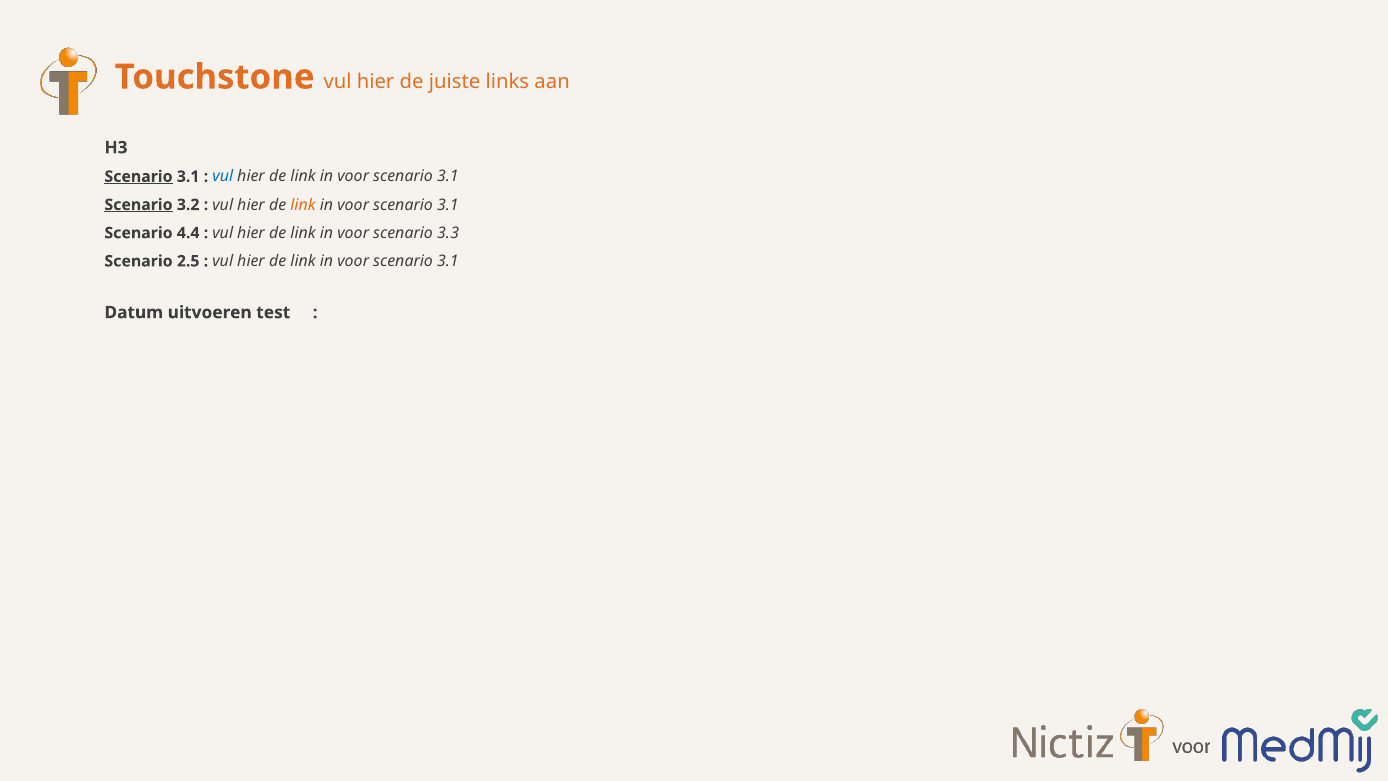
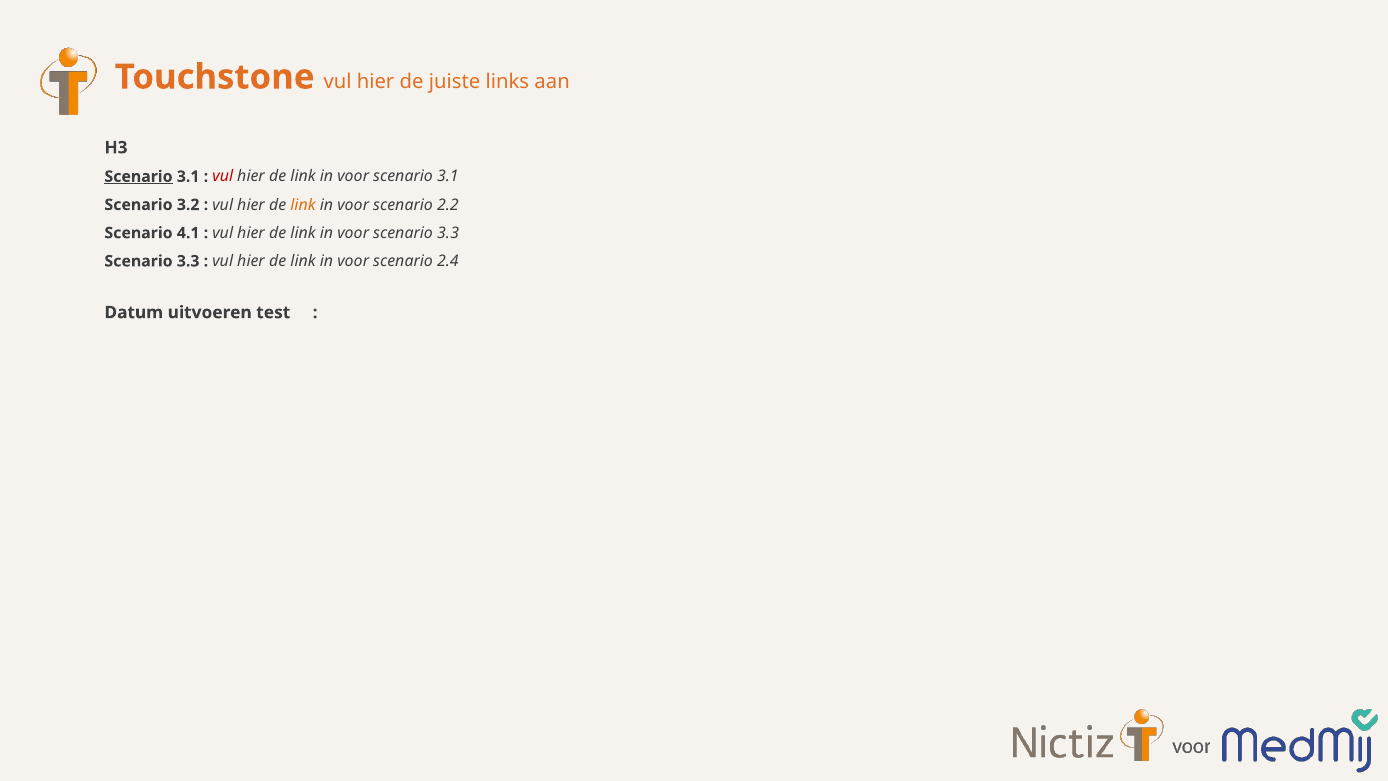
vul at (223, 177) colour: blue -> red
Scenario at (139, 205) underline: present -> none
3.1 at (448, 205): 3.1 -> 2.2
4.4: 4.4 -> 4.1
2.5 at (188, 261): 2.5 -> 3.3
3.1 at (448, 261): 3.1 -> 2.4
